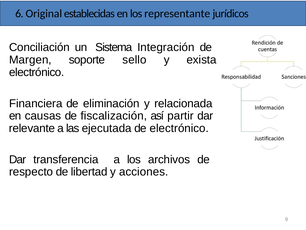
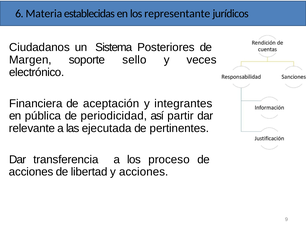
Original: Original -> Materia
Conciliación: Conciliación -> Ciudadanos
Integración: Integración -> Posteriores
exista: exista -> veces
eliminación: eliminación -> aceptación
relacionada: relacionada -> integrantes
causas: causas -> pública
fiscalización: fiscalización -> periodicidad
de electrónico: electrónico -> pertinentes
archivos: archivos -> proceso
respecto at (31, 172): respecto -> acciones
